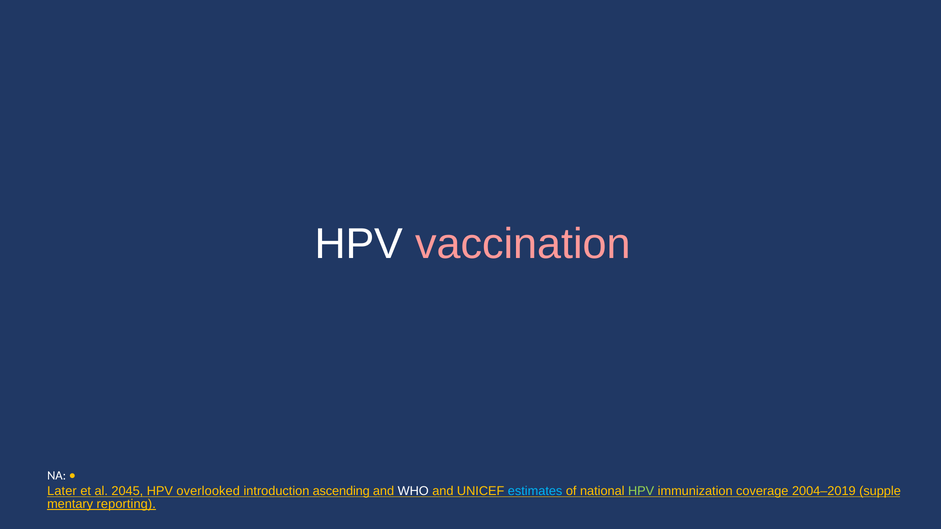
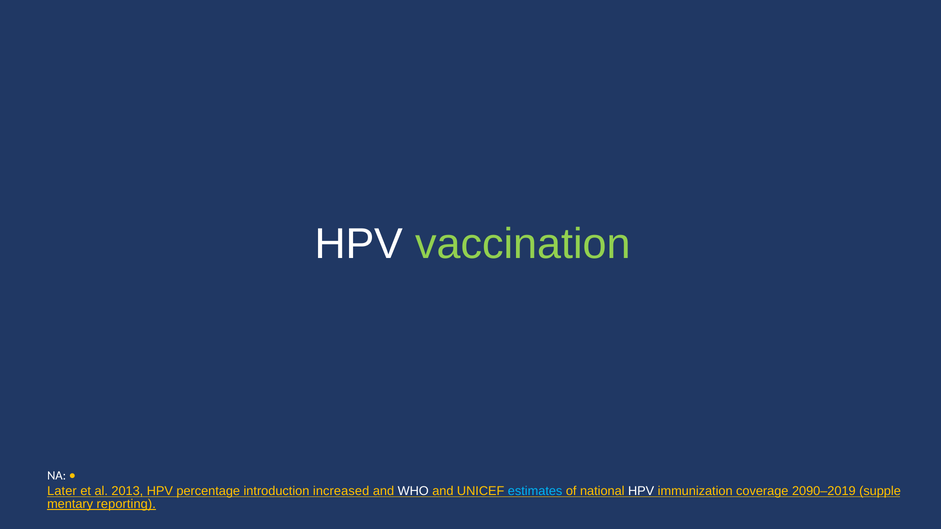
vaccination colour: pink -> light green
2045: 2045 -> 2013
overlooked: overlooked -> percentage
ascending: ascending -> increased
HPV at (641, 491) colour: light green -> white
2004–2019: 2004–2019 -> 2090–2019
